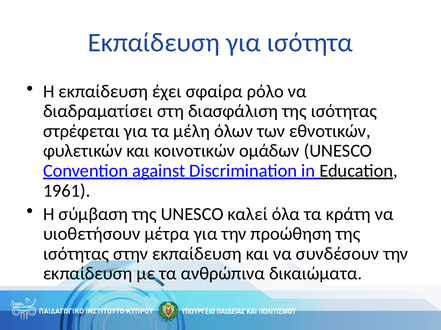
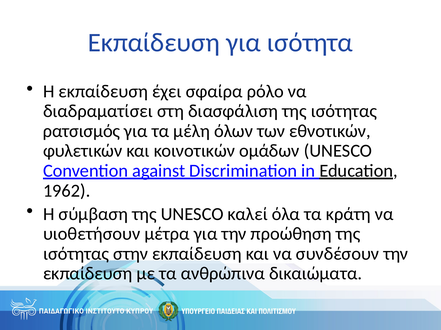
στρέφεται: στρέφεται -> ρατσισμός
1961: 1961 -> 1962
